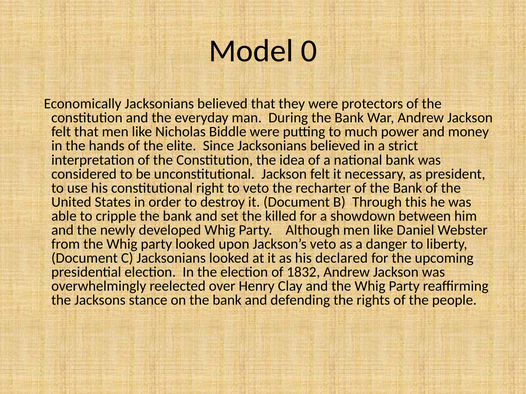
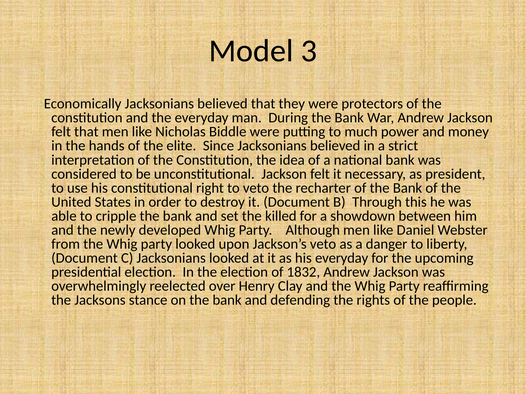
0: 0 -> 3
his declared: declared -> everyday
